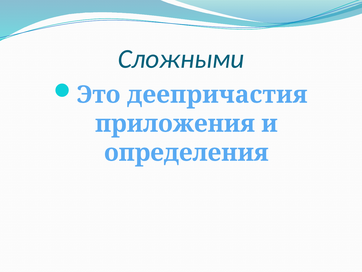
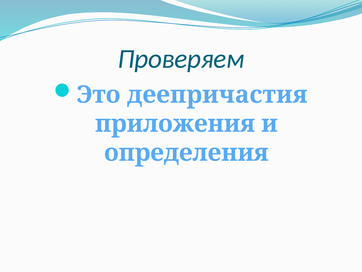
Сложными: Сложными -> Проверяем
